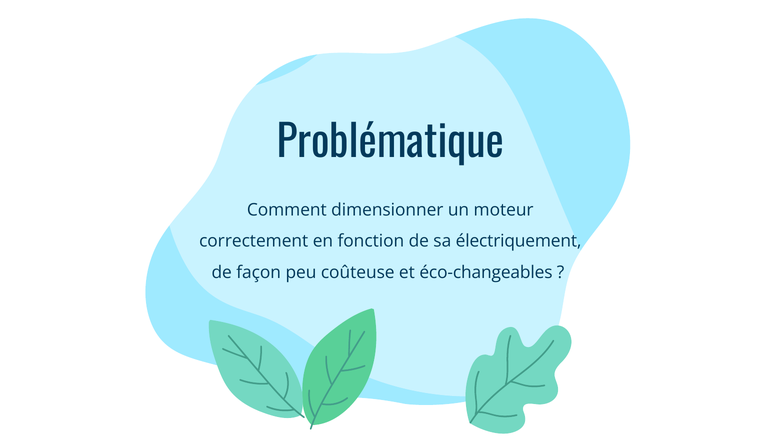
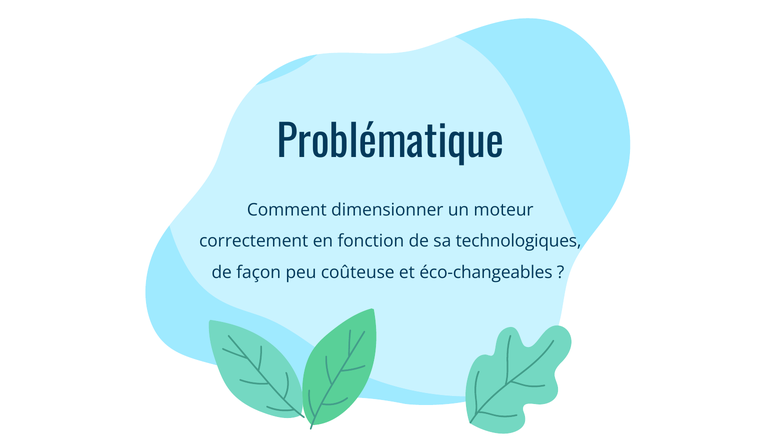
électriquement: électriquement -> technologiques
